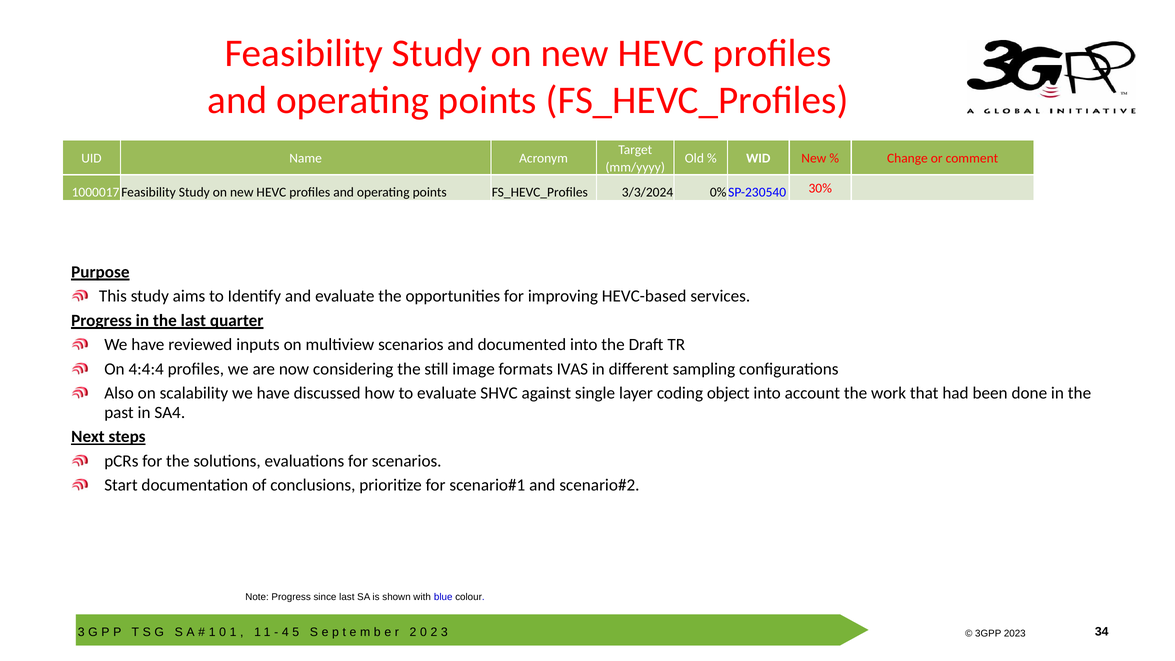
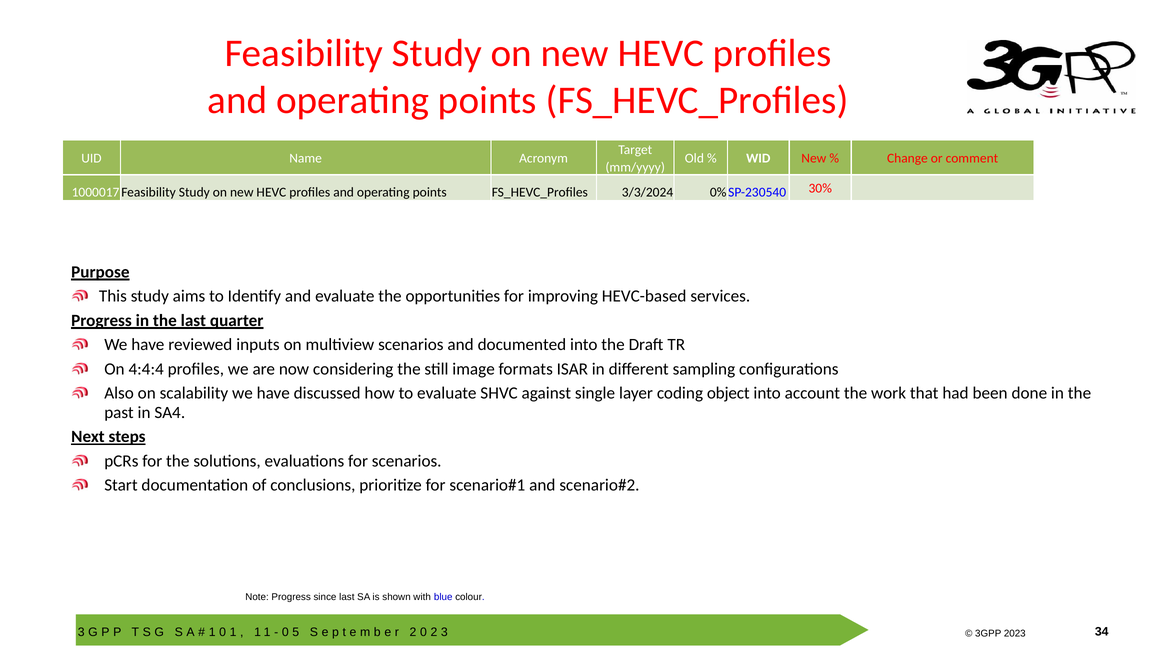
IVAS: IVAS -> ISAR
4 at (285, 632): 4 -> 0
